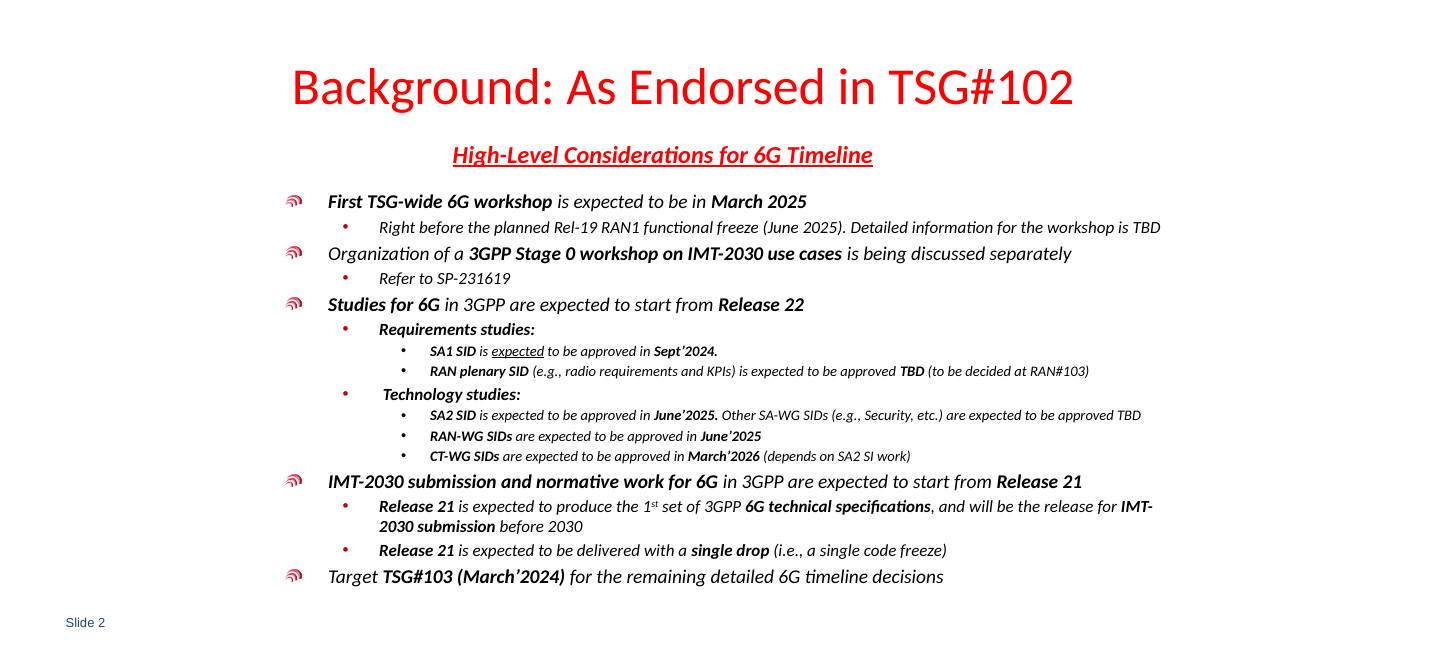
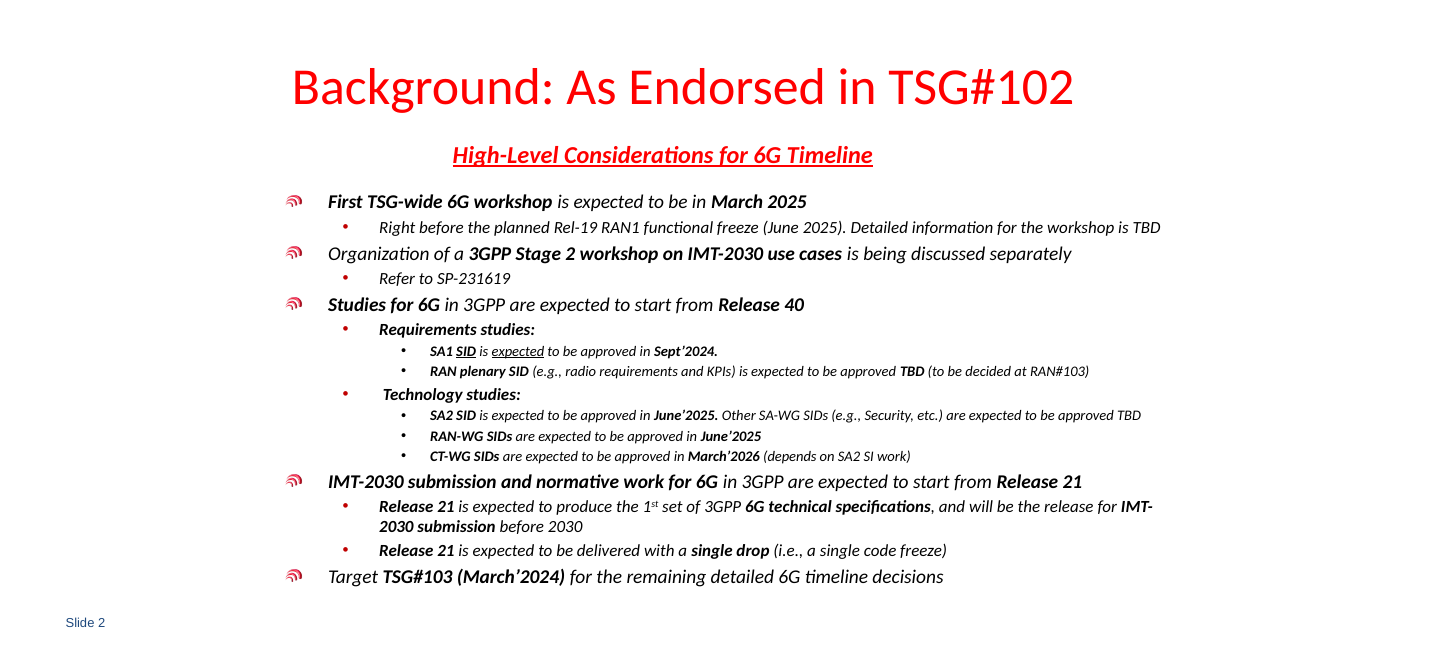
Stage 0: 0 -> 2
22: 22 -> 40
SID at (466, 351) underline: none -> present
